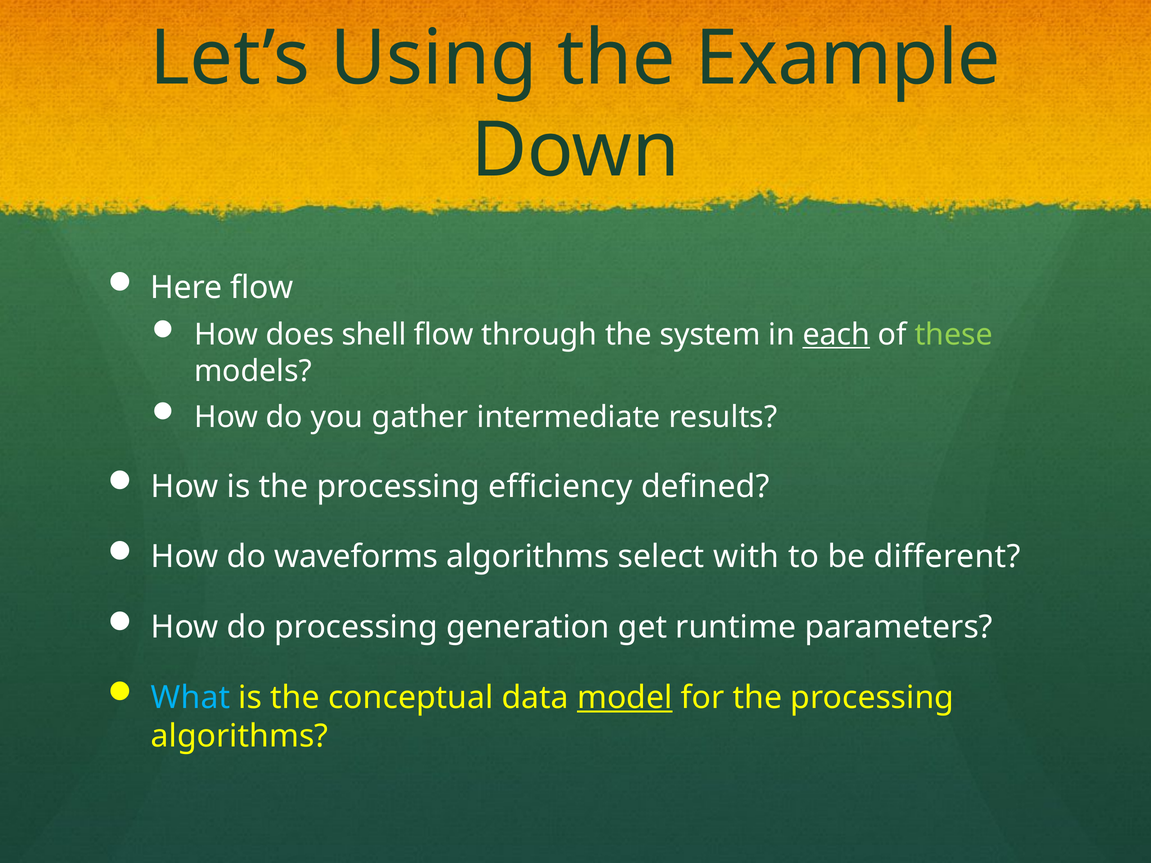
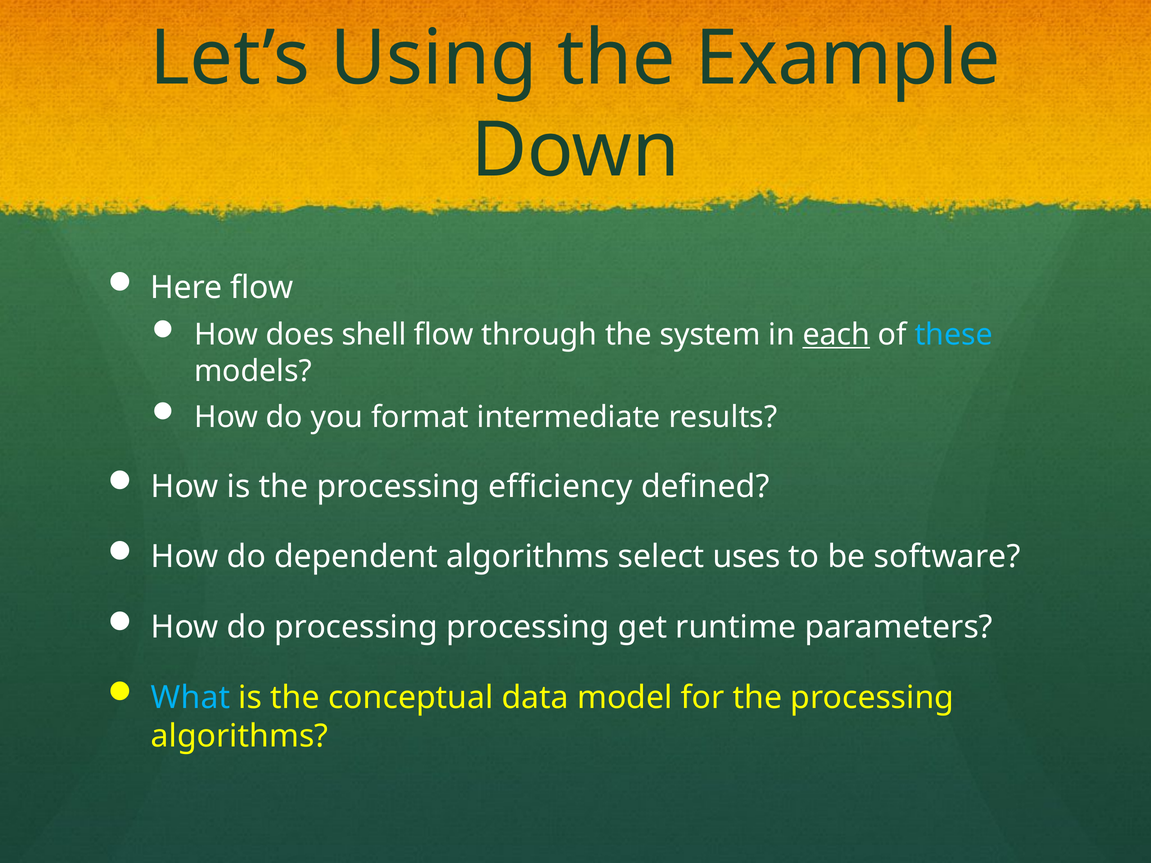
these colour: light green -> light blue
gather: gather -> format
waveforms: waveforms -> dependent
with: with -> uses
different: different -> software
processing generation: generation -> processing
model underline: present -> none
